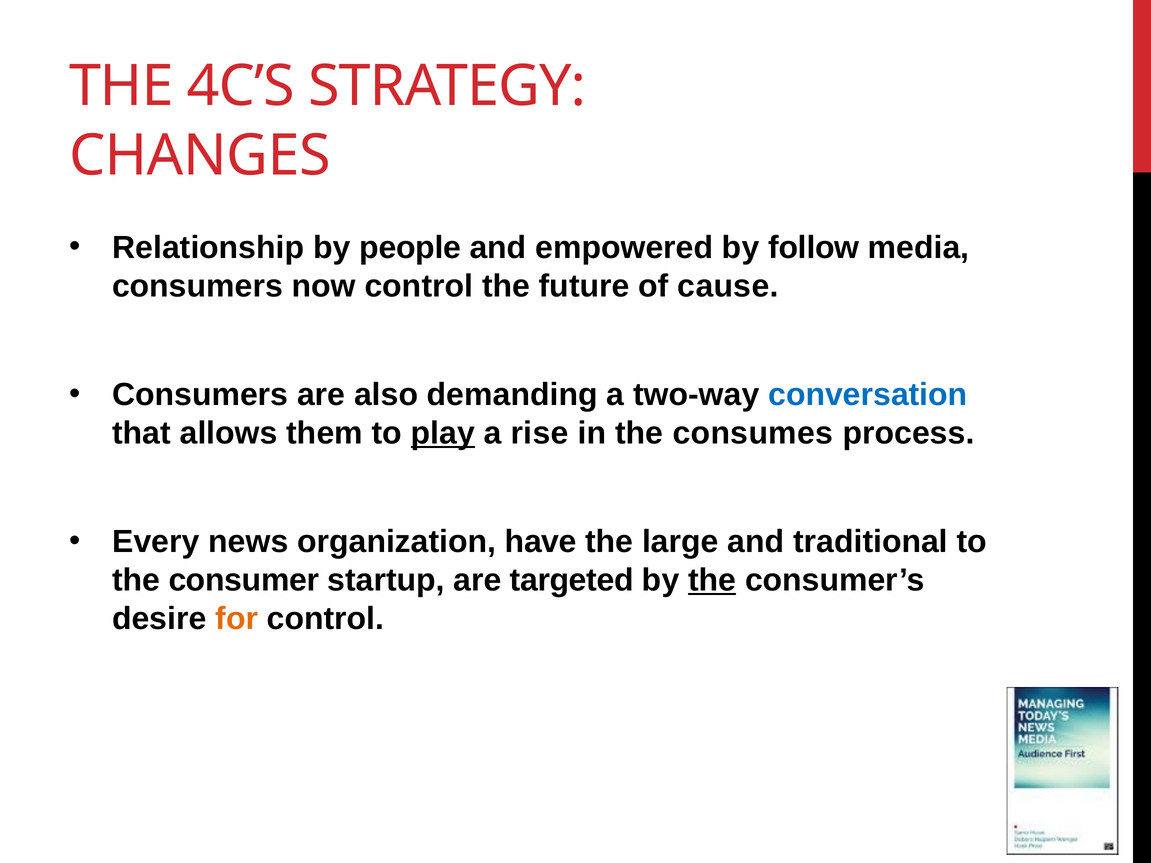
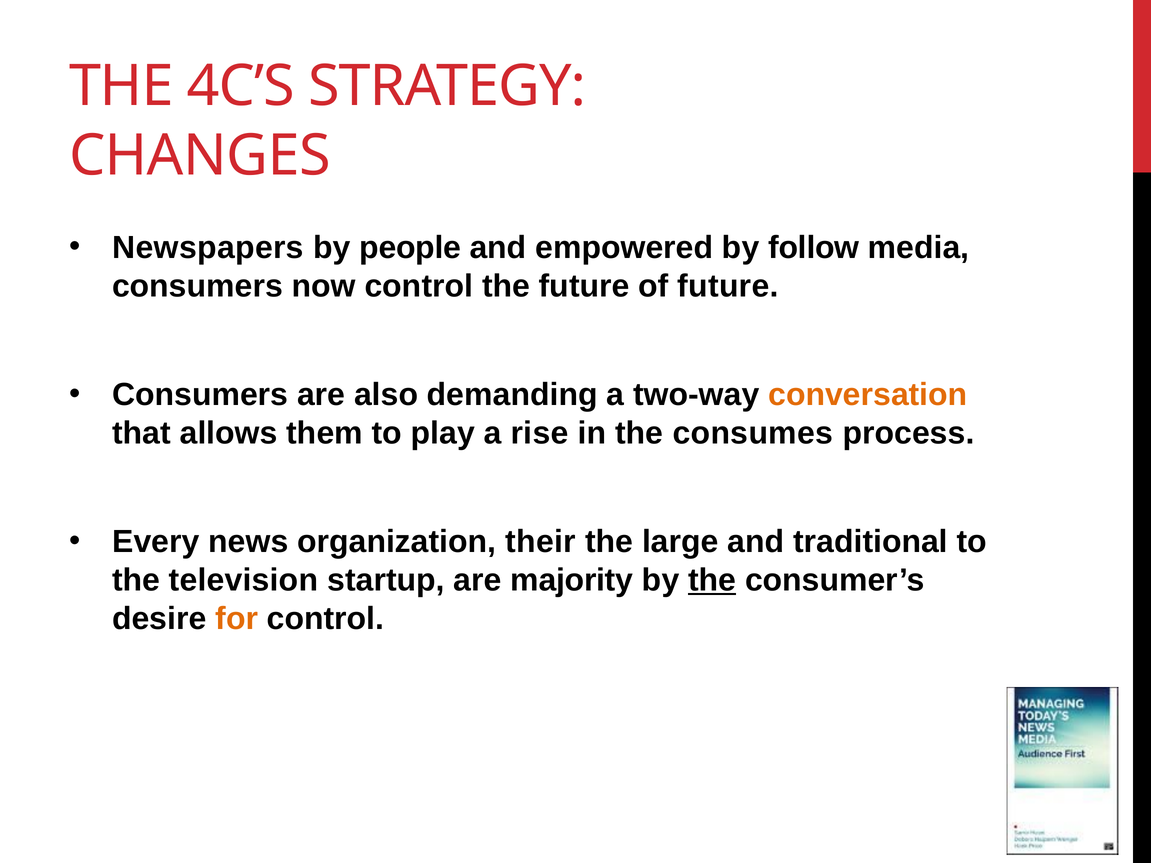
Relationship: Relationship -> Newspapers
of cause: cause -> future
conversation colour: blue -> orange
play underline: present -> none
have: have -> their
consumer: consumer -> television
targeted: targeted -> majority
